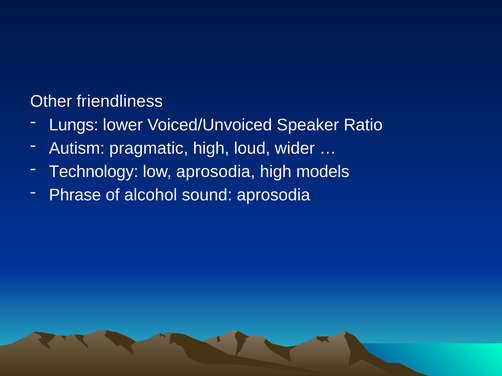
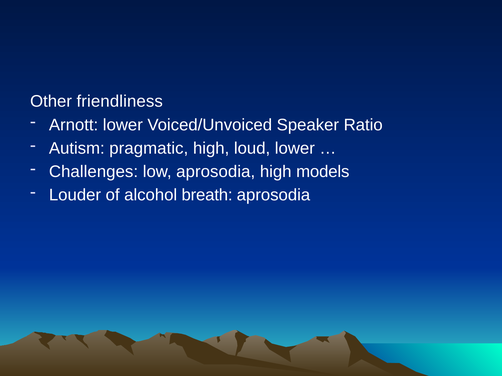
Lungs: Lungs -> Arnott
loud wider: wider -> lower
Technology: Technology -> Challenges
Phrase: Phrase -> Louder
sound: sound -> breath
